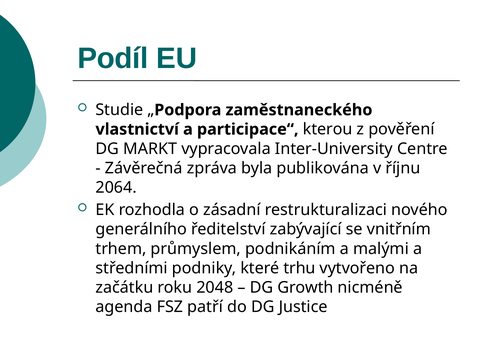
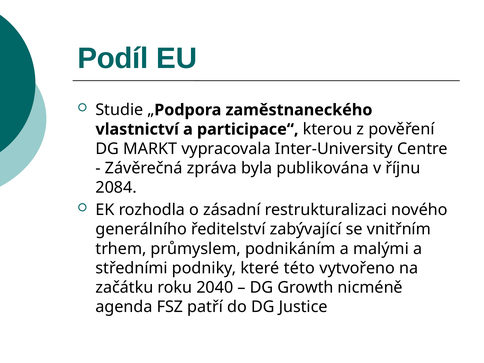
2064: 2064 -> 2084
trhu: trhu -> této
2048: 2048 -> 2040
